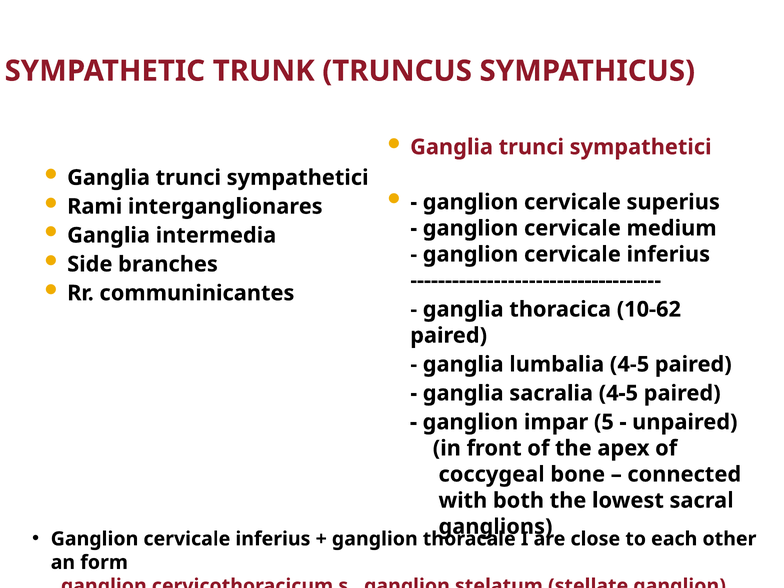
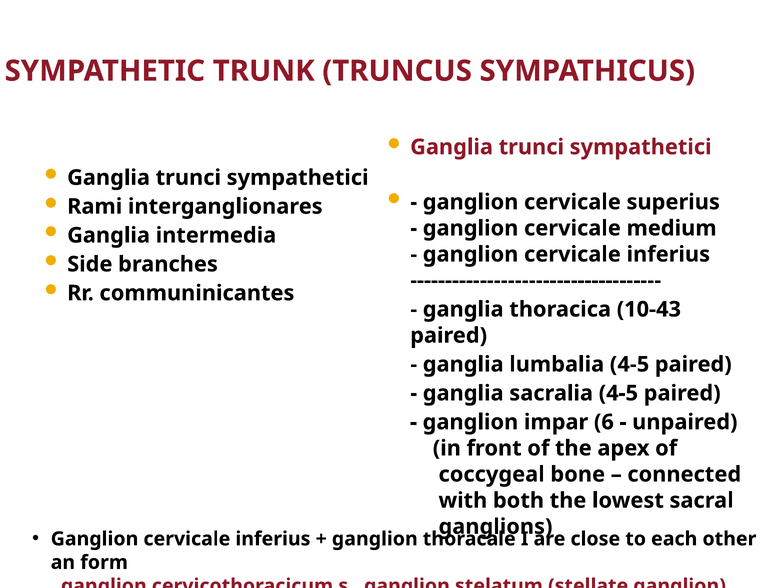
10-62: 10-62 -> 10-43
5: 5 -> 6
